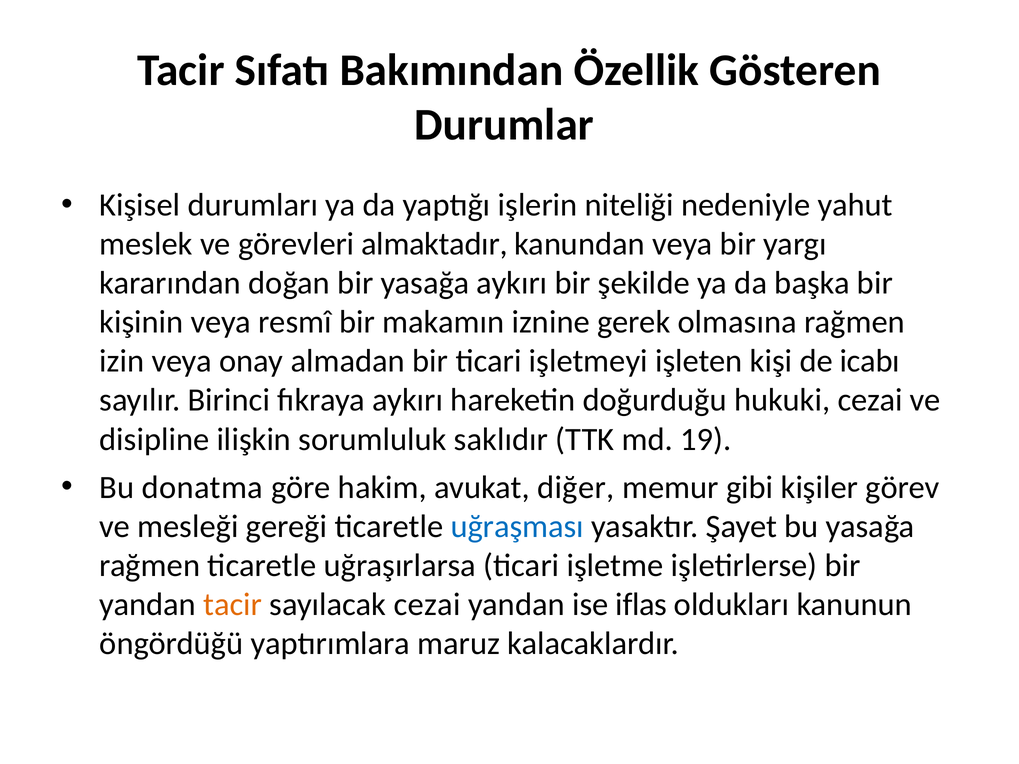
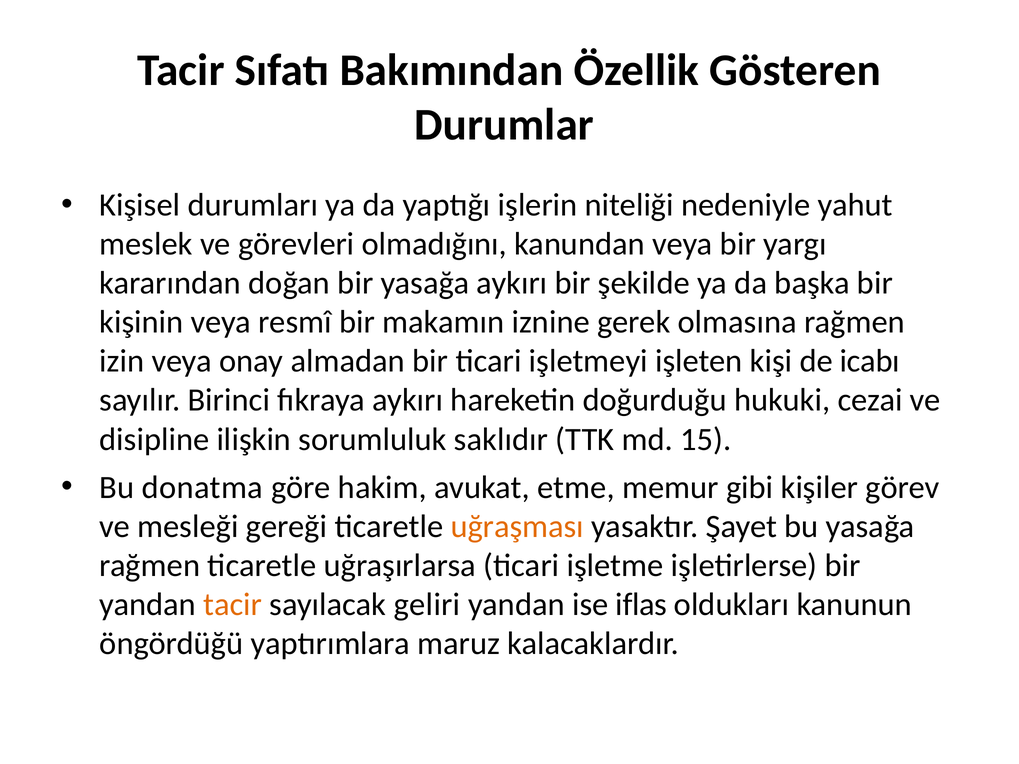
almaktadır: almaktadır -> olmadığını
19: 19 -> 15
diğer: diğer -> etme
uğraşması colour: blue -> orange
sayılacak cezai: cezai -> geliri
